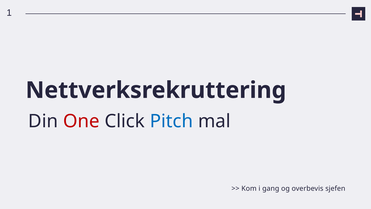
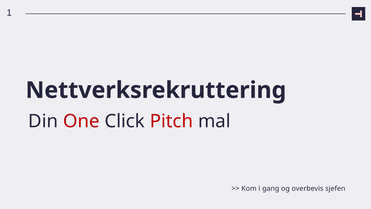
Pitch colour: blue -> red
